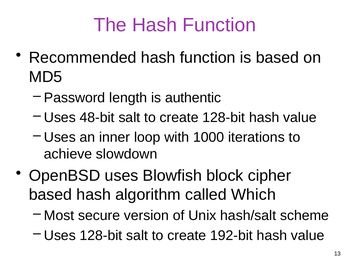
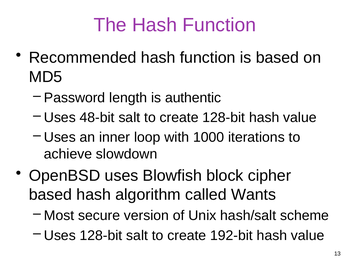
Which: Which -> Wants
